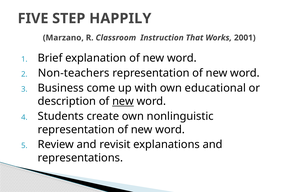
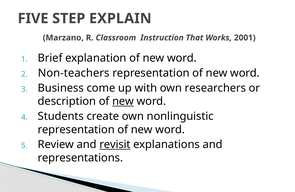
HAPPILY: HAPPILY -> EXPLAIN
educational: educational -> researchers
revisit underline: none -> present
